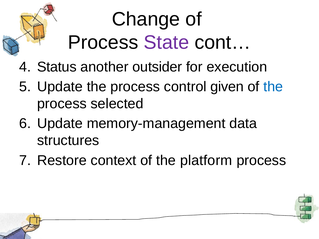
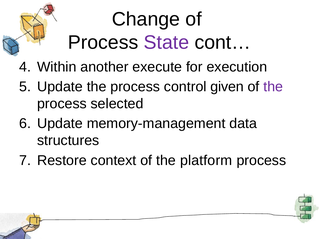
Status: Status -> Within
outsider: outsider -> execute
the at (273, 87) colour: blue -> purple
